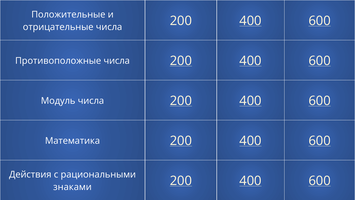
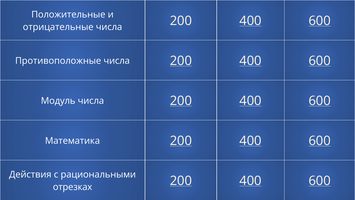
знаками: знаками -> отрезках
